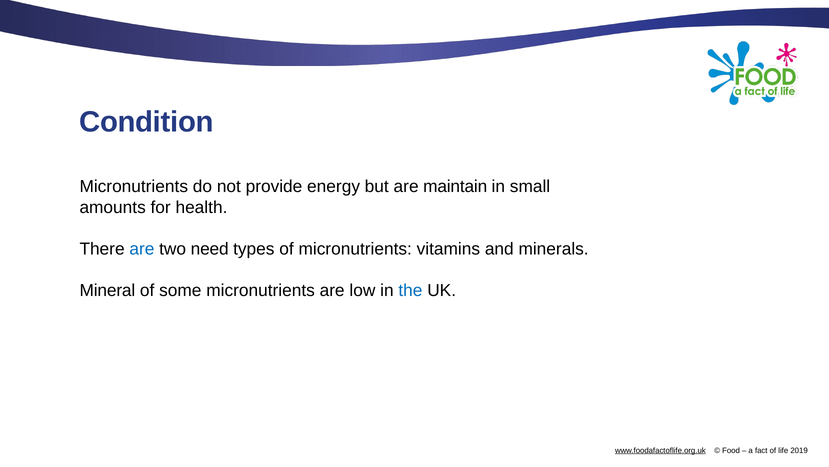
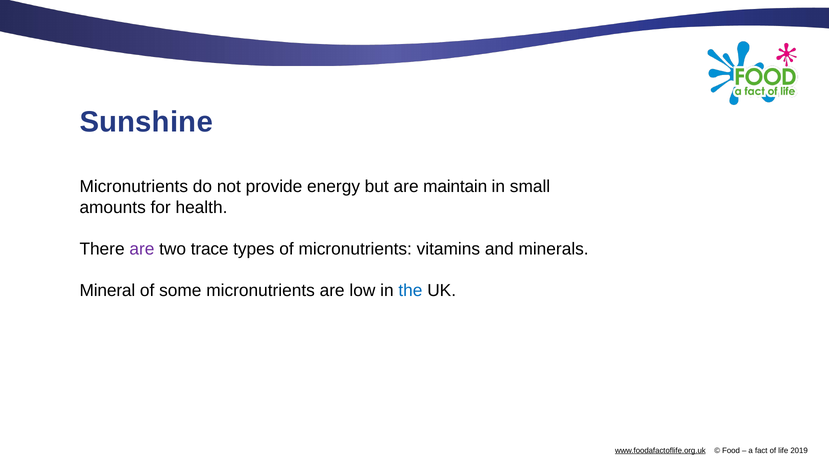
Condition: Condition -> Sunshine
are at (142, 249) colour: blue -> purple
need: need -> trace
